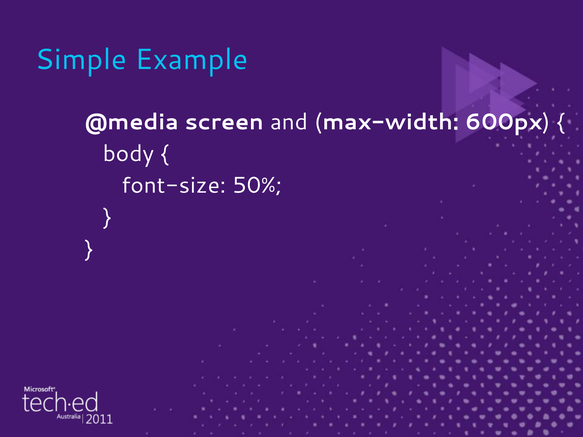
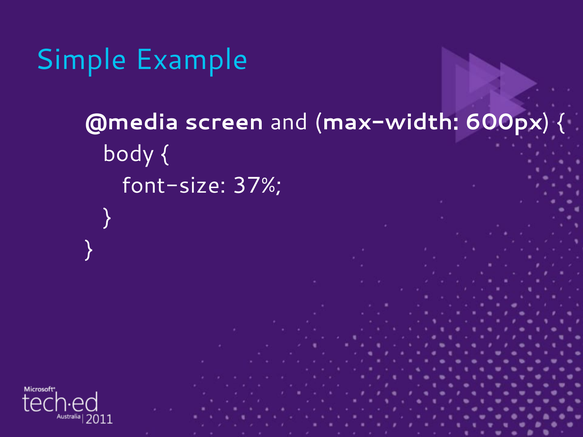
50%: 50% -> 37%
